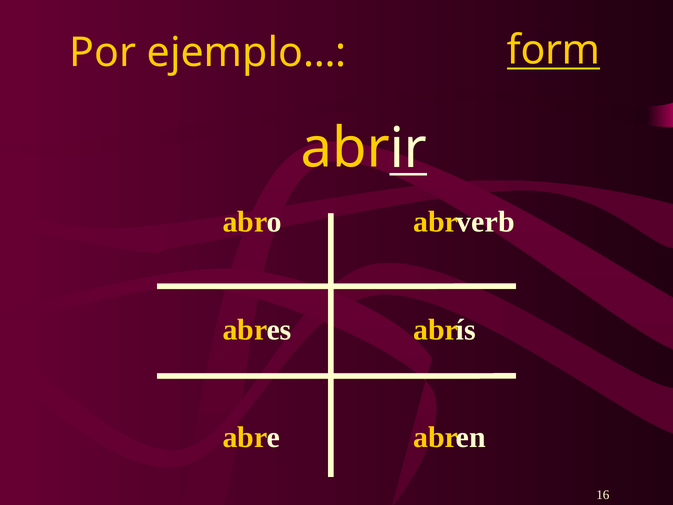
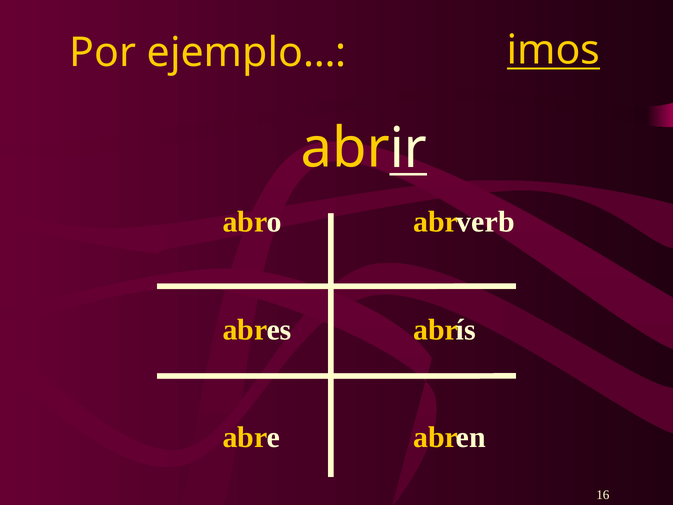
form: form -> imos
